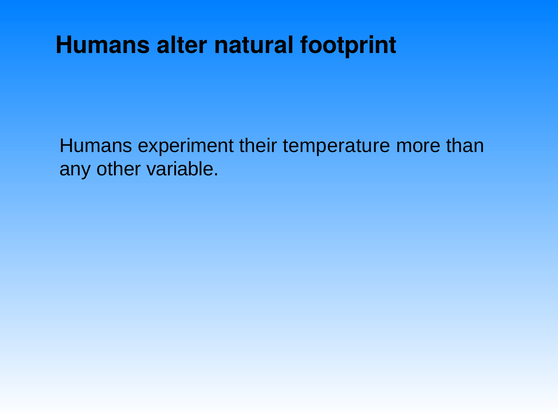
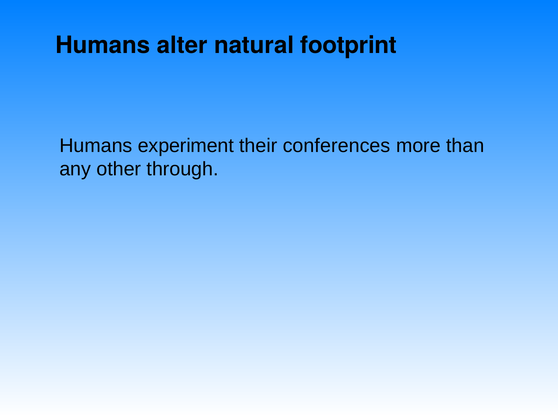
temperature: temperature -> conferences
variable: variable -> through
